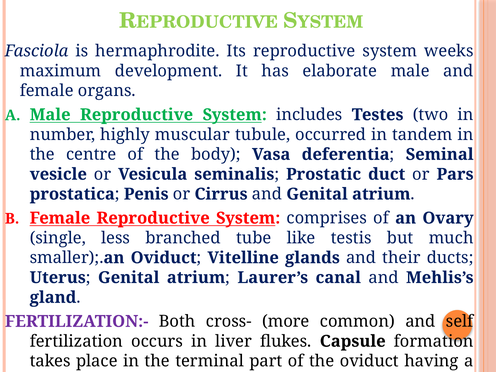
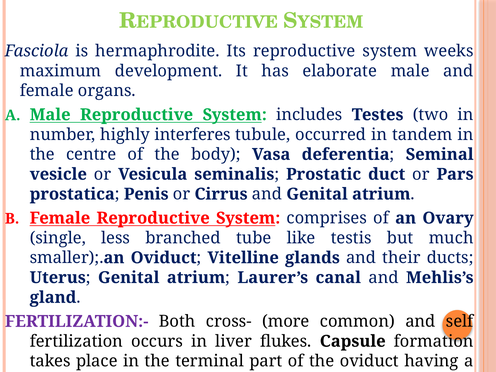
muscular: muscular -> interferes
